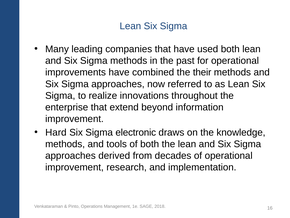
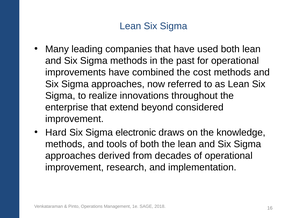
their: their -> cost
information: information -> considered
